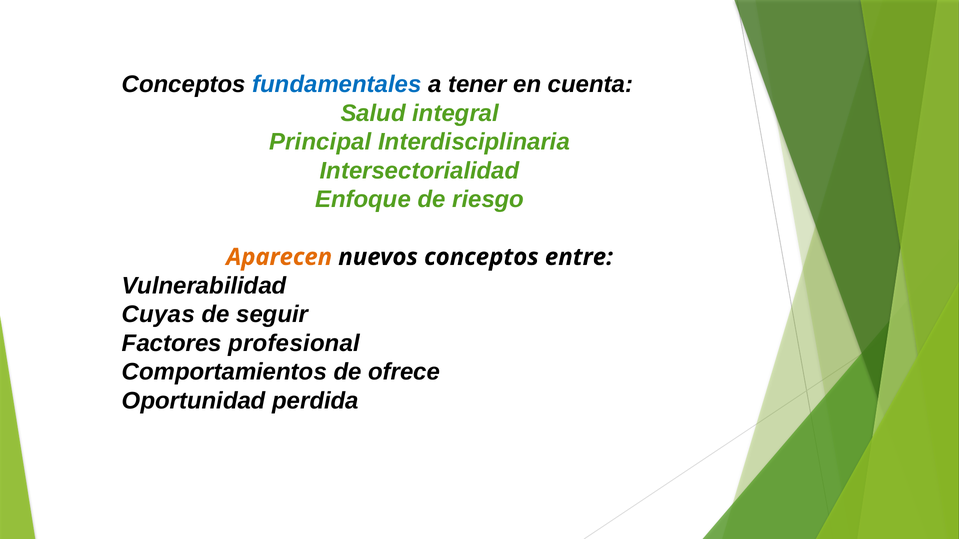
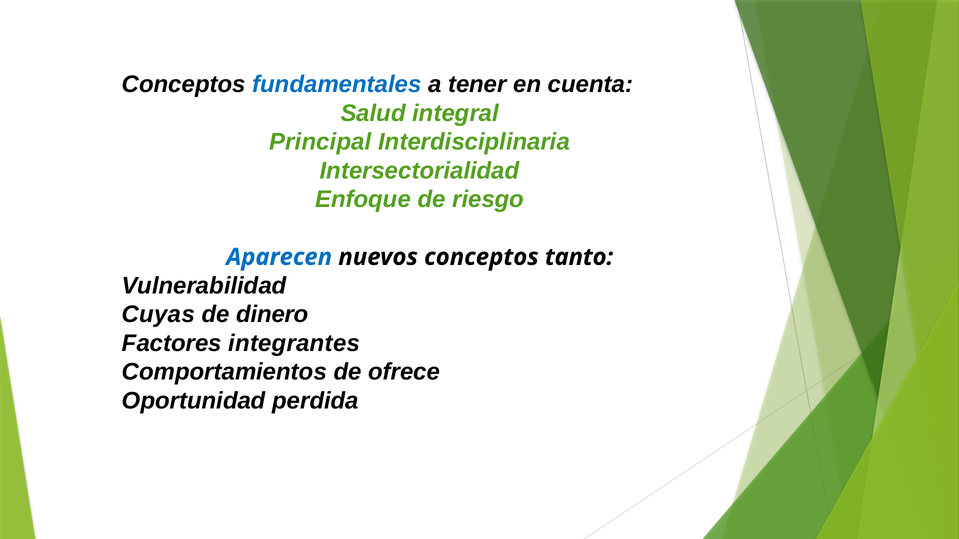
Aparecen colour: orange -> blue
entre: entre -> tanto
seguir: seguir -> dinero
profesional: profesional -> integrantes
